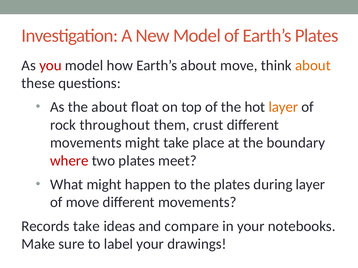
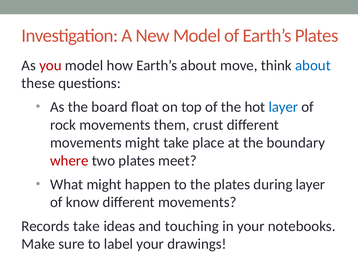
about at (313, 65) colour: orange -> blue
the about: about -> board
layer at (283, 107) colour: orange -> blue
rock throughout: throughout -> movements
of move: move -> know
compare: compare -> touching
